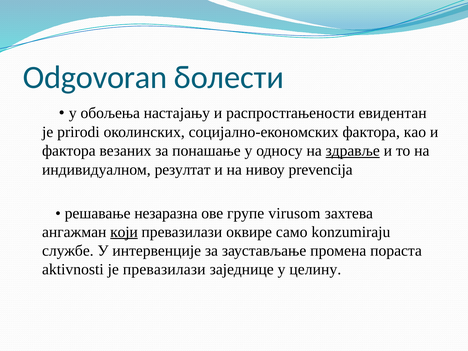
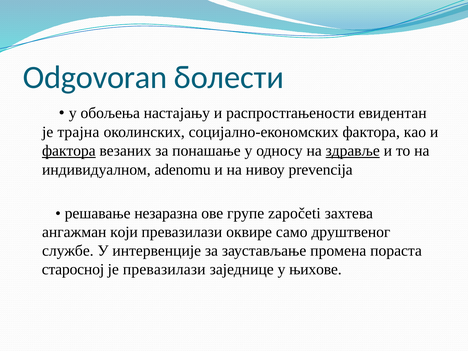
prirodi: prirodi -> трајна
фактора at (69, 151) underline: none -> present
резултат: резултат -> adenomu
virusom: virusom -> započeti
који underline: present -> none
konzumiraju: konzumiraju -> друштвеног
aktivnosti: aktivnosti -> старосној
целину: целину -> њихове
